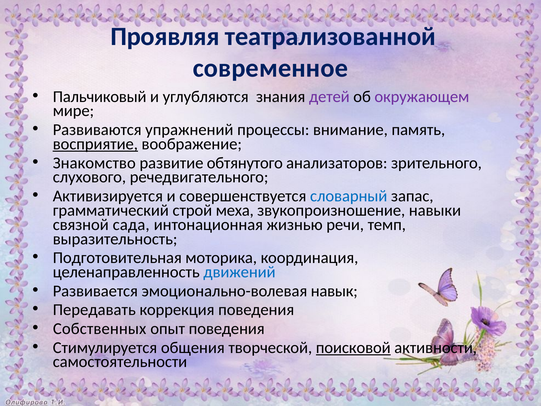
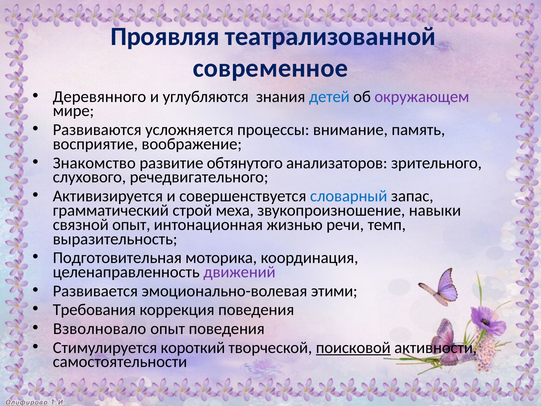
Пальчиковый: Пальчиковый -> Деревянного
детей colour: purple -> blue
упражнений: упражнений -> усложняется
восприятие underline: present -> none
связной сада: сада -> опыт
движений colour: blue -> purple
навык: навык -> этими
Передавать: Передавать -> Требования
Собственных: Собственных -> Взволновало
общения: общения -> короткий
